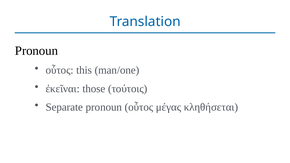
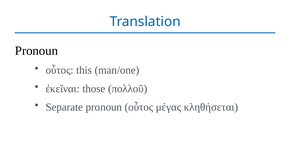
τούτοις: τούτοις -> πολλοῦ
